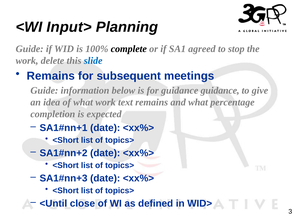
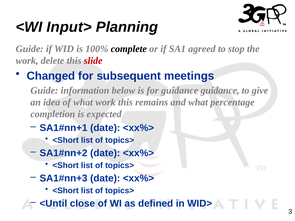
slide colour: blue -> red
Remains at (51, 76): Remains -> Changed
work text: text -> this
